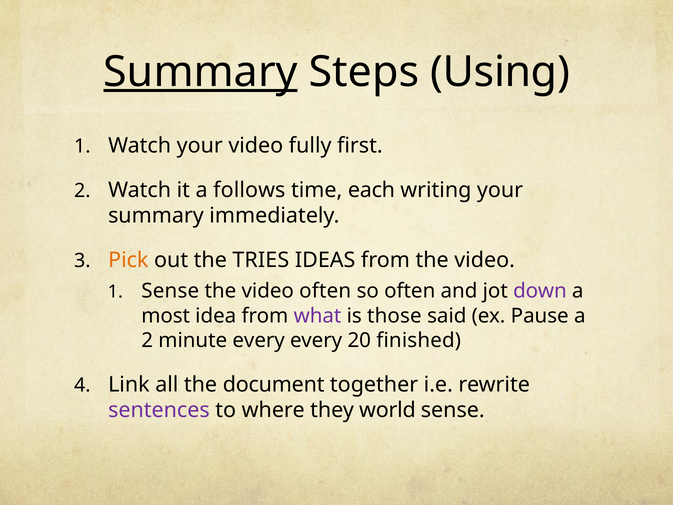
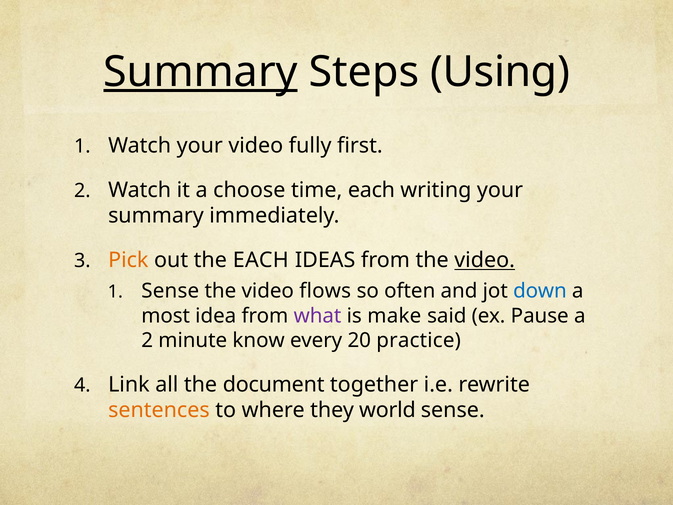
follows: follows -> choose
the TRIES: TRIES -> EACH
video at (485, 260) underline: none -> present
video often: often -> flows
down colour: purple -> blue
those: those -> make
minute every: every -> know
finished: finished -> practice
sentences colour: purple -> orange
